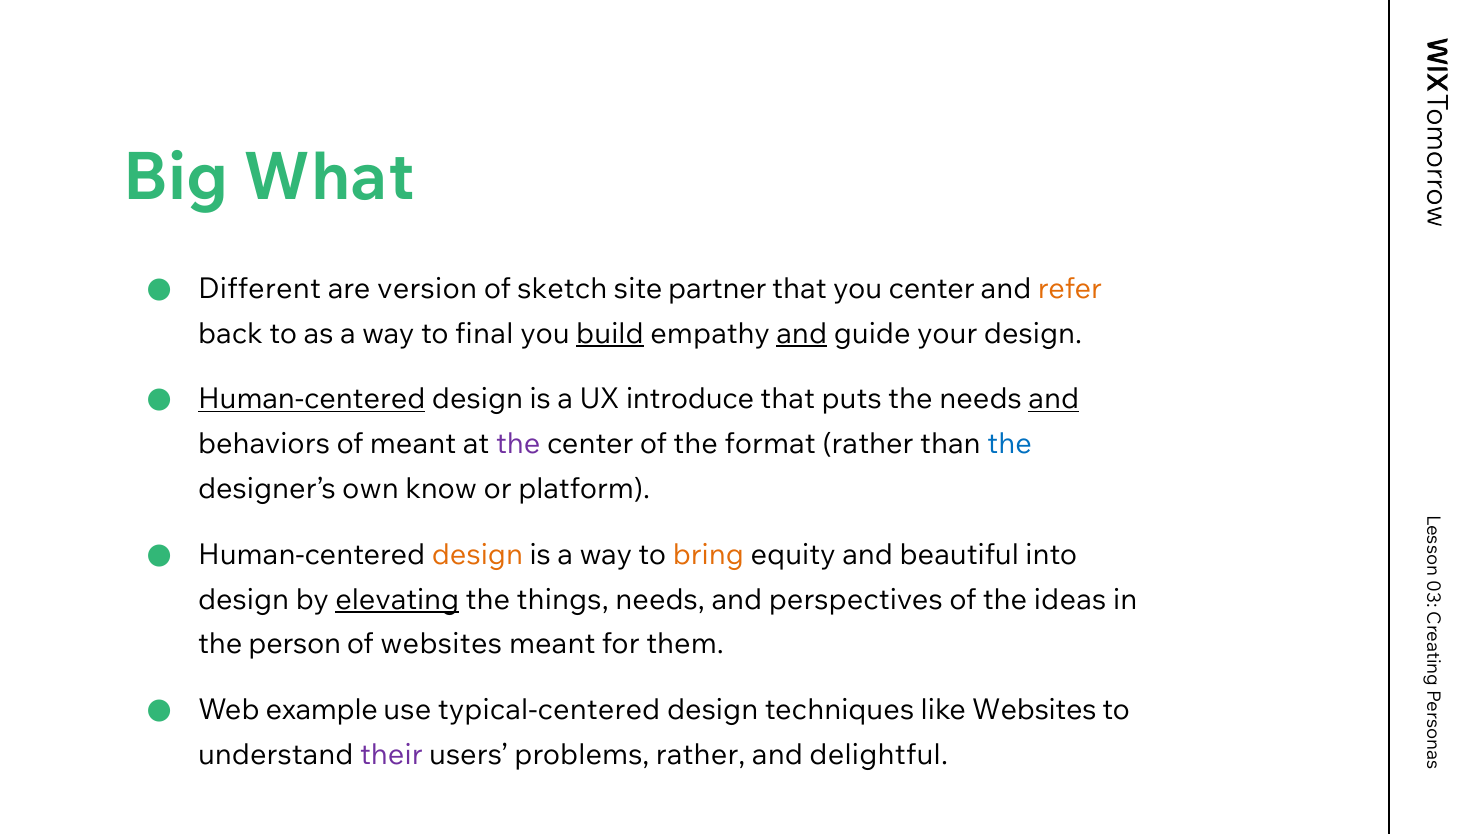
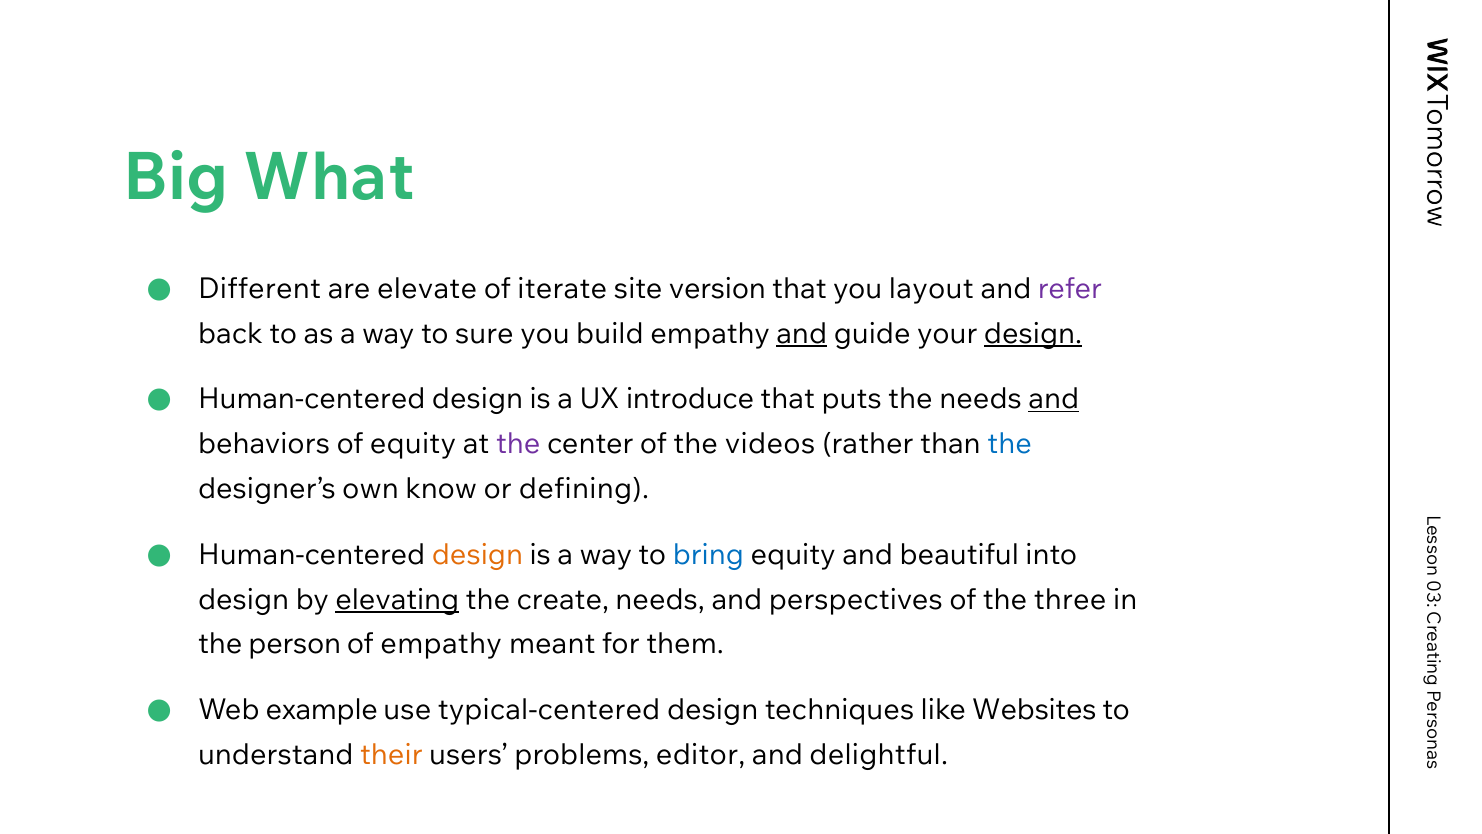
version: version -> elevate
sketch: sketch -> iterate
partner: partner -> version
you center: center -> layout
refer colour: orange -> purple
final: final -> sure
build underline: present -> none
design at (1033, 333) underline: none -> present
Human-centered at (312, 399) underline: present -> none
of meant: meant -> equity
format: format -> videos
platform: platform -> defining
bring colour: orange -> blue
things: things -> create
ideas: ideas -> three
of websites: websites -> empathy
their colour: purple -> orange
problems rather: rather -> editor
